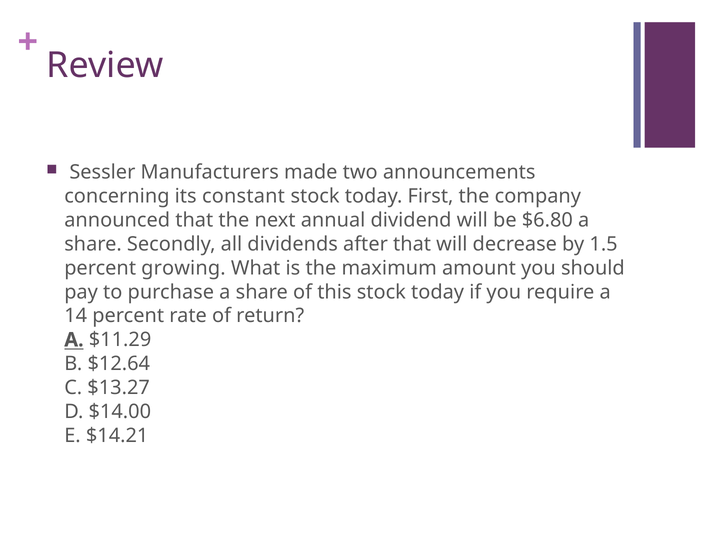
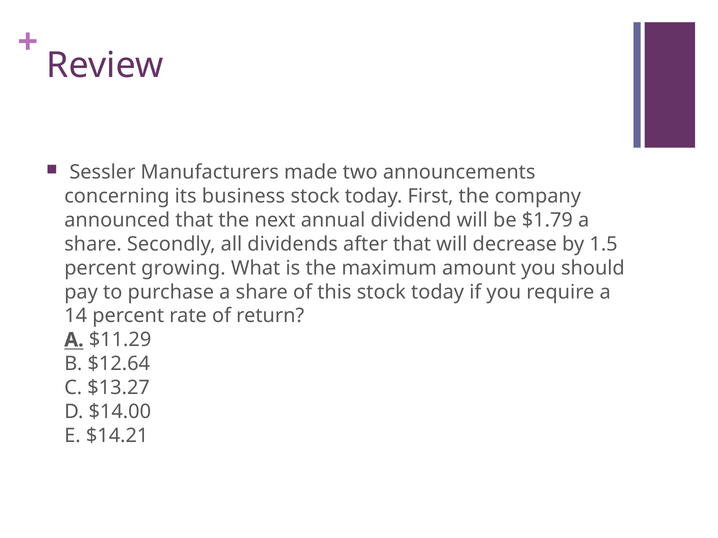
constant: constant -> business
$6.80: $6.80 -> $1.79
